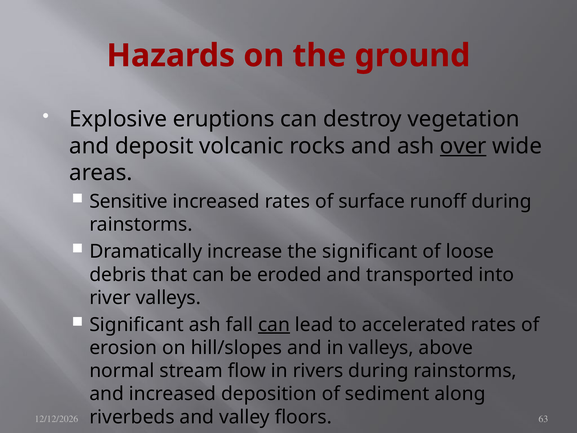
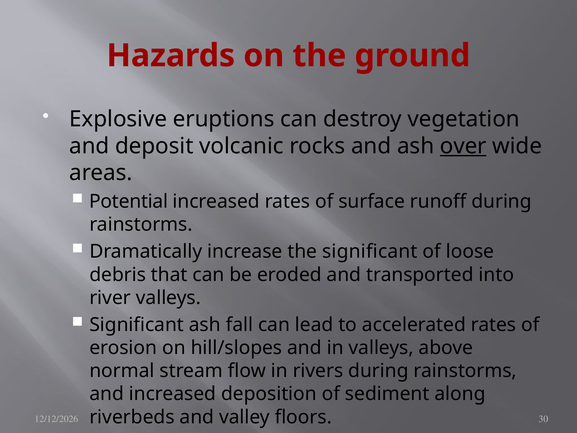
Sensitive: Sensitive -> Potential
can at (274, 324) underline: present -> none
63: 63 -> 30
